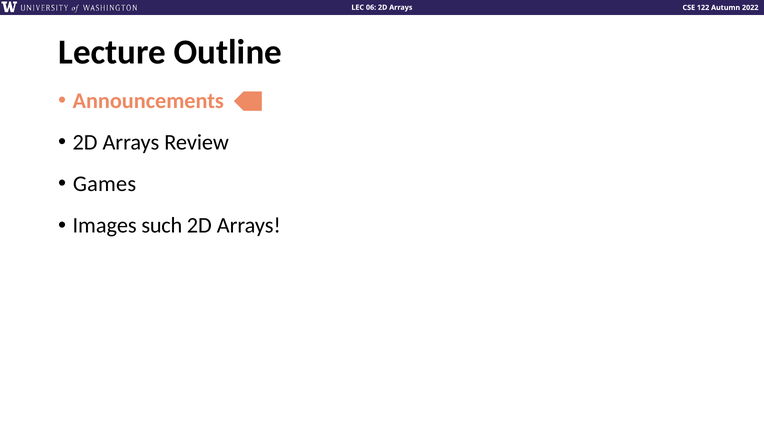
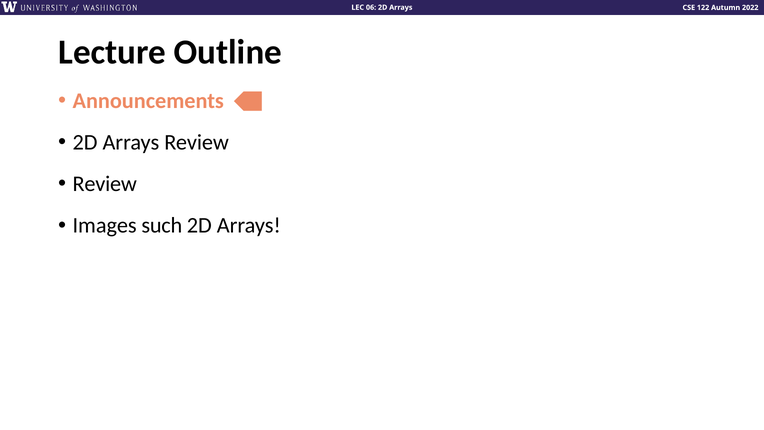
Games at (105, 184): Games -> Review
